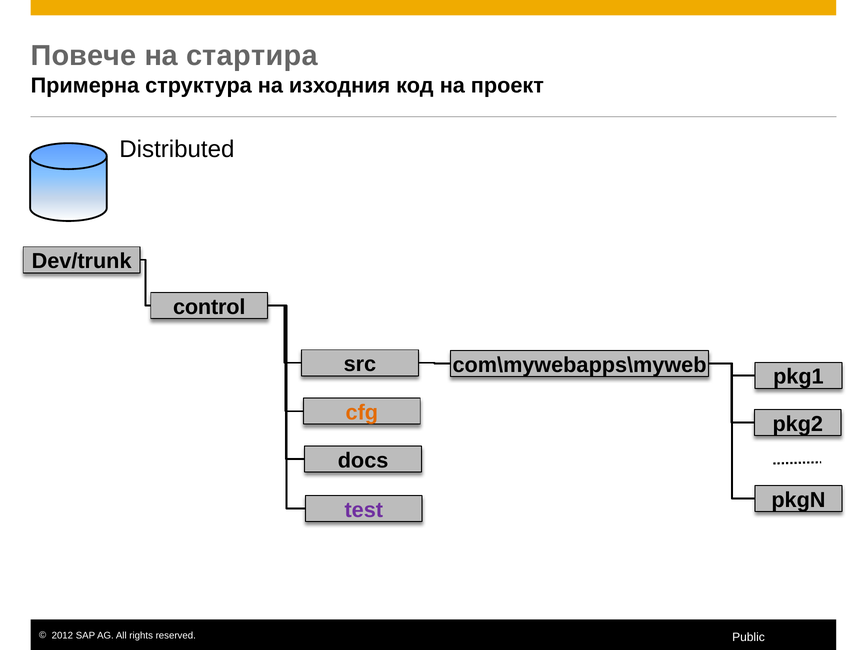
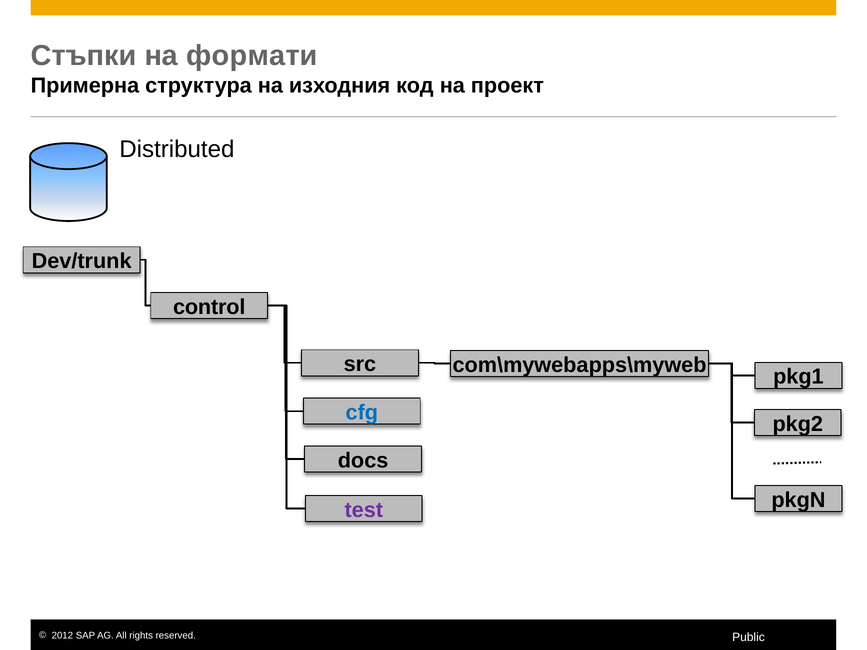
Повече: Повече -> Стъпки
стартира: стартира -> формати
cfg colour: orange -> blue
